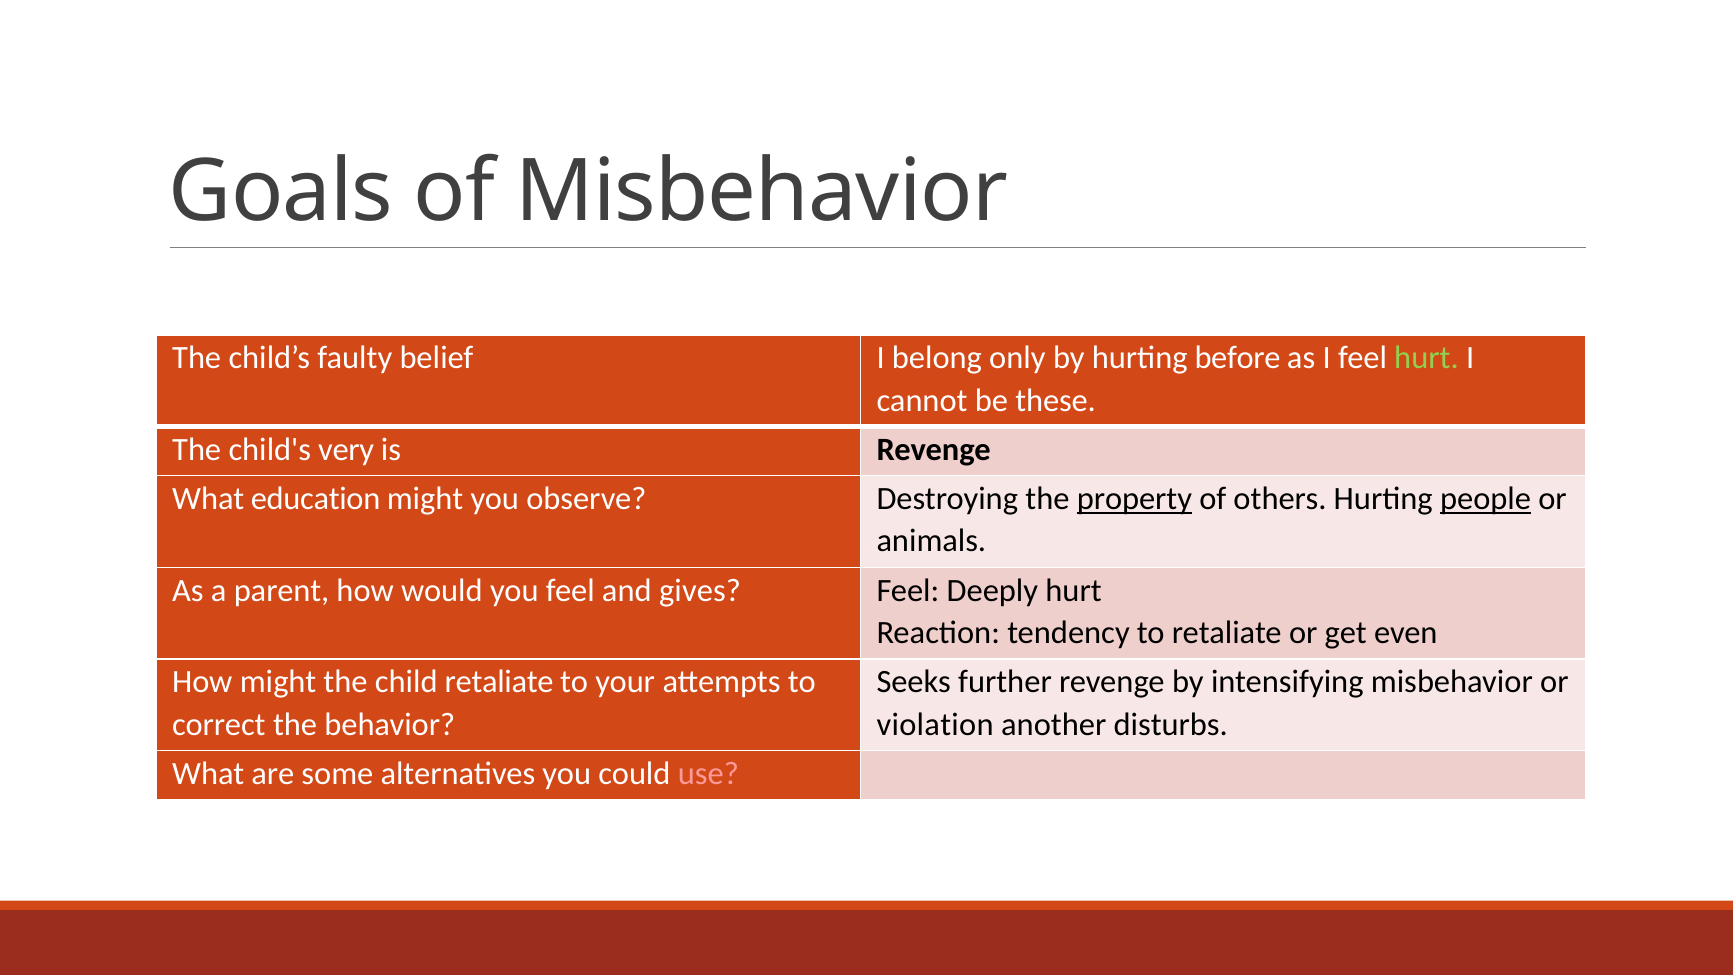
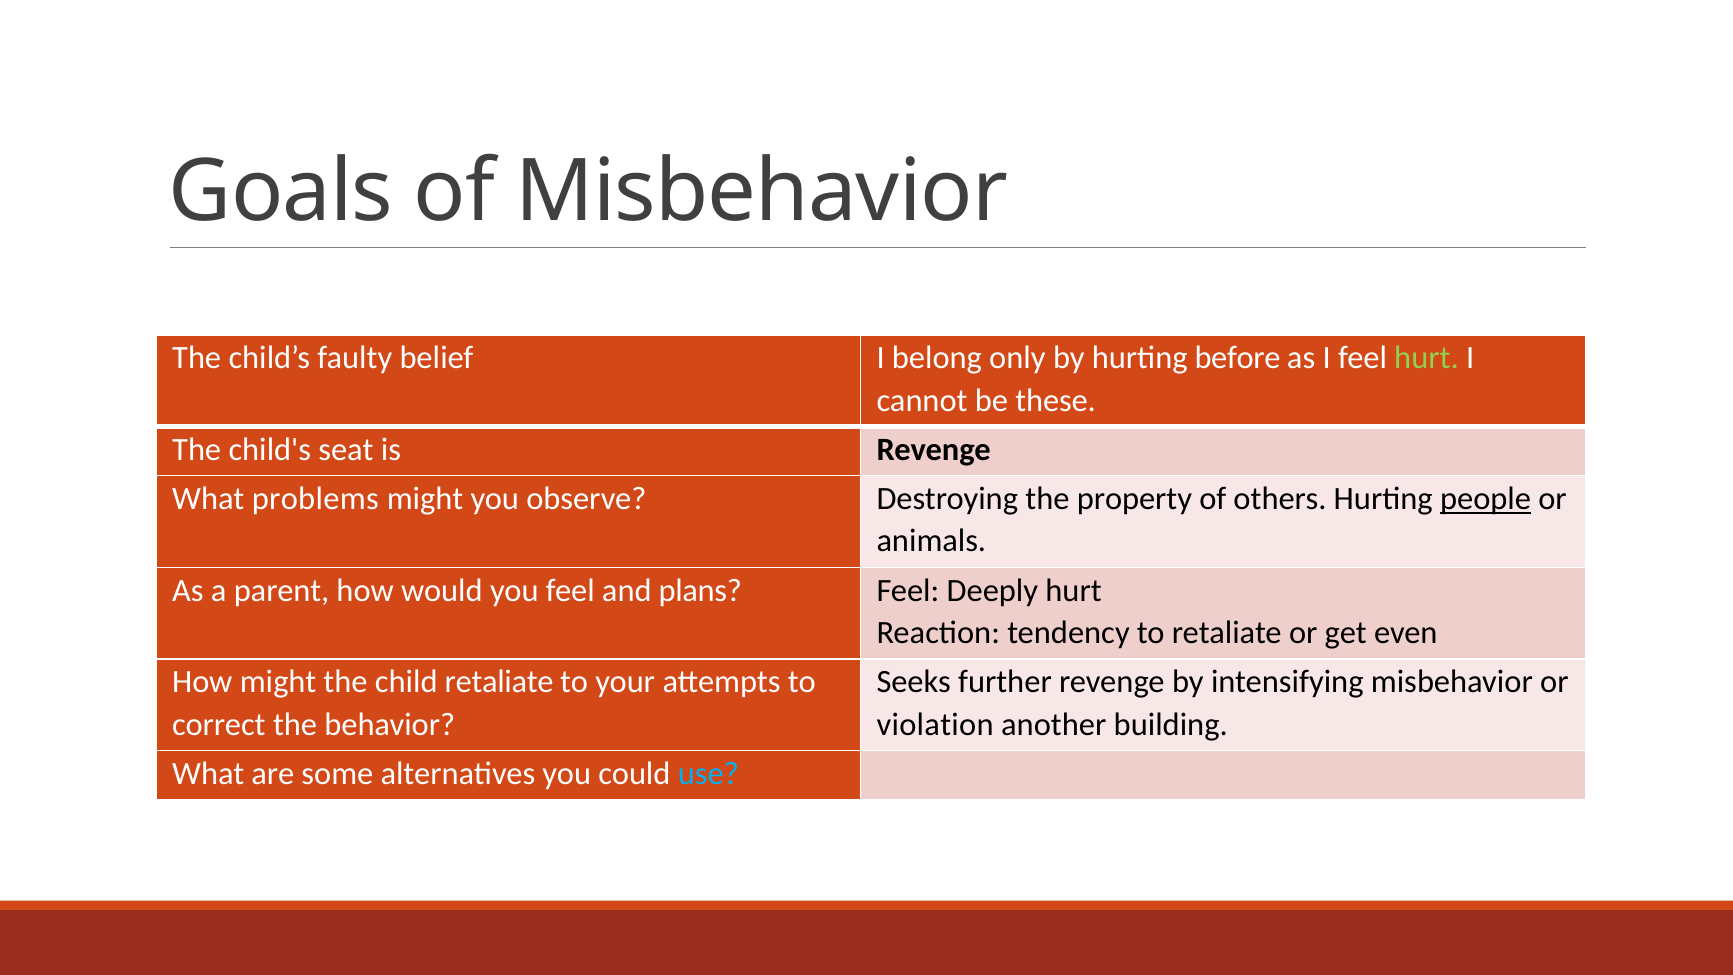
very: very -> seat
education: education -> problems
property underline: present -> none
gives: gives -> plans
disturbs: disturbs -> building
use colour: pink -> light blue
